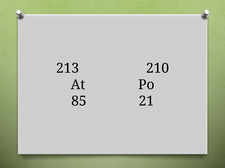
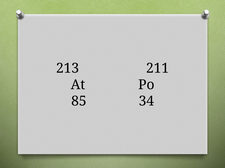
210: 210 -> 211
21: 21 -> 34
